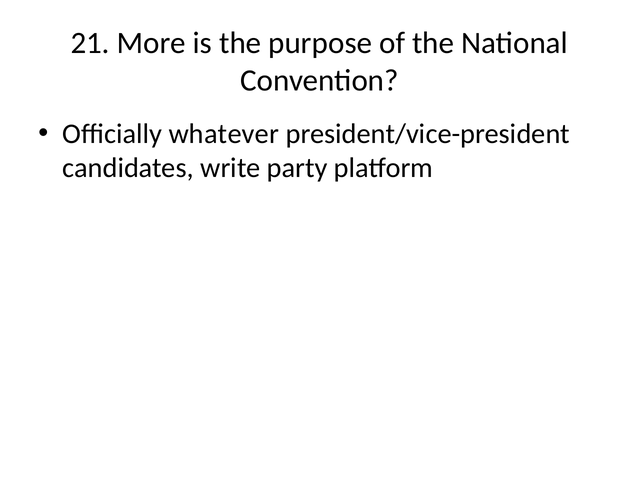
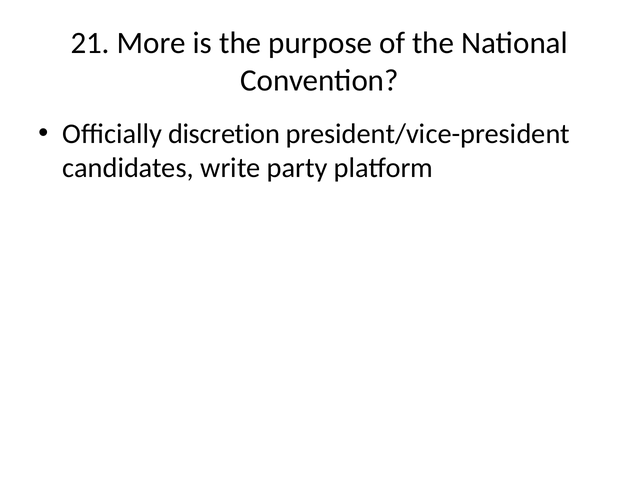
whatever: whatever -> discretion
